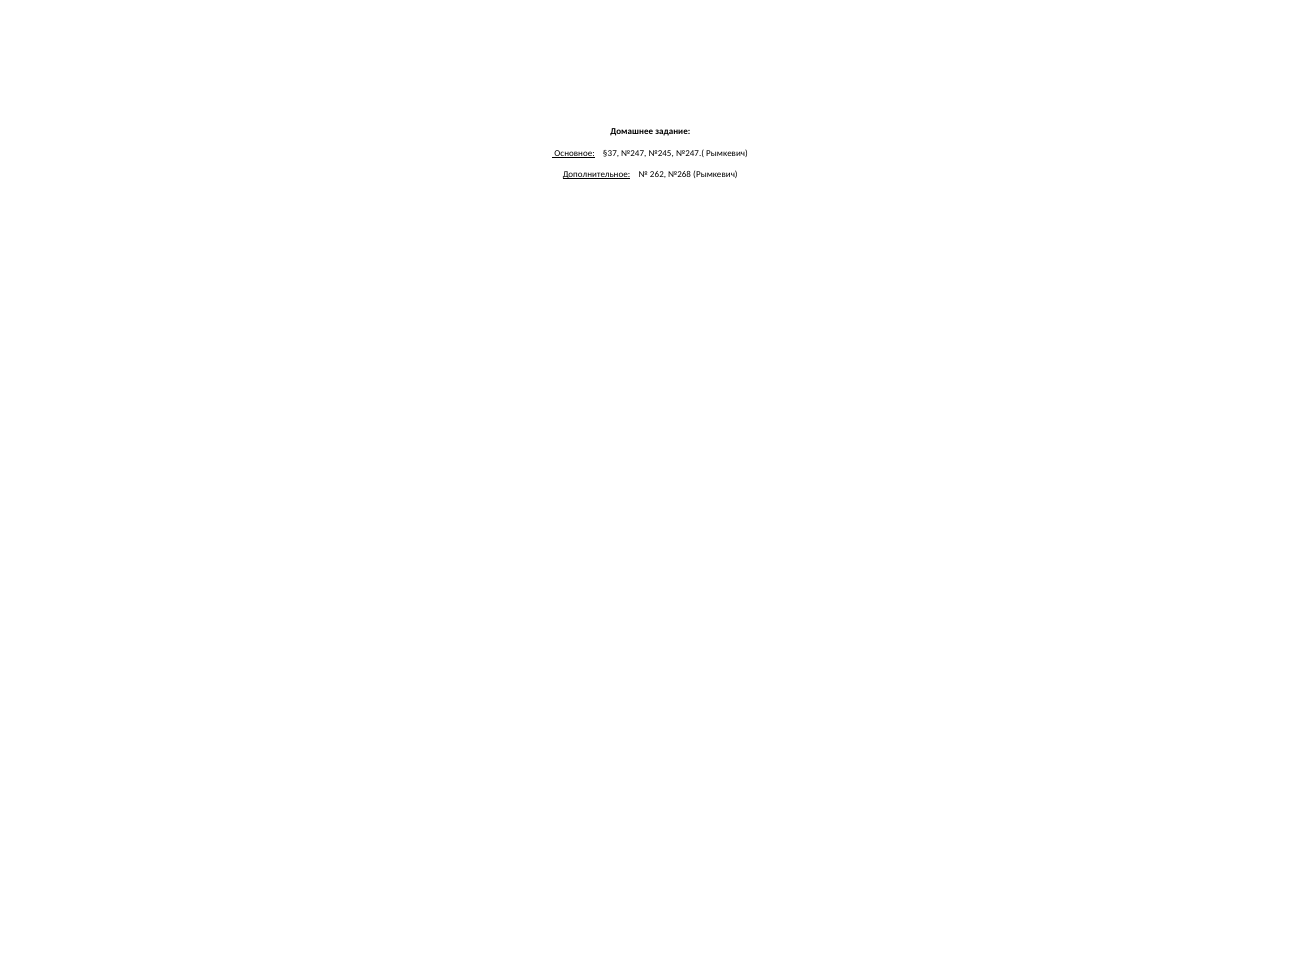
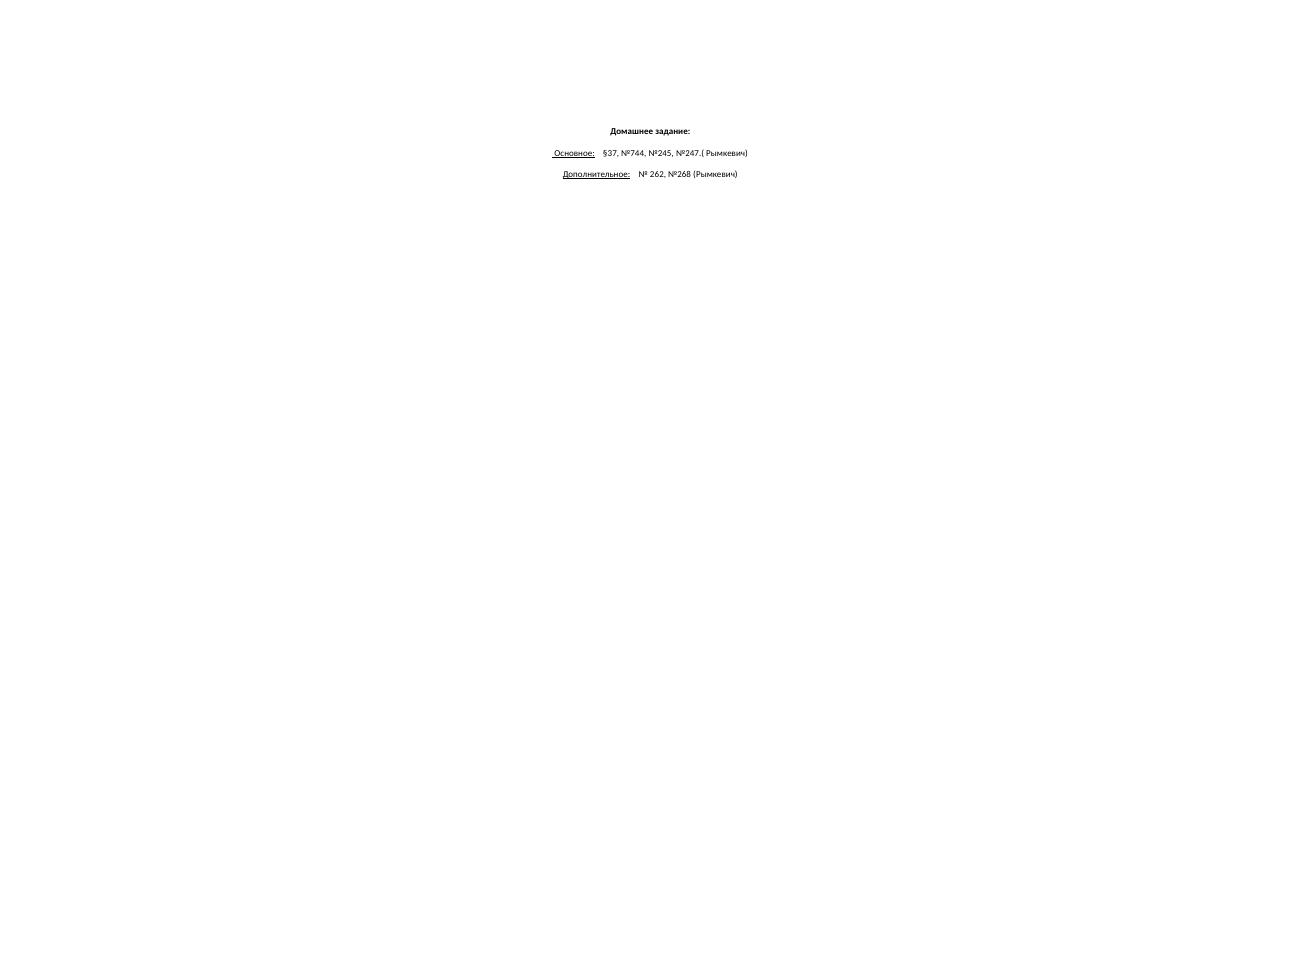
№247: №247 -> №744
